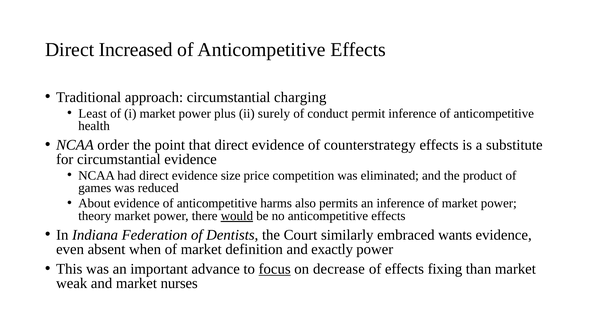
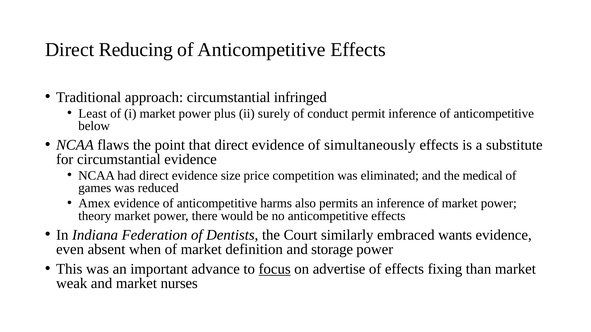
Increased: Increased -> Reducing
charging: charging -> infringed
health: health -> below
order: order -> flaws
counterstrategy: counterstrategy -> simultaneously
product: product -> medical
About: About -> Amex
would underline: present -> none
exactly: exactly -> storage
decrease: decrease -> advertise
